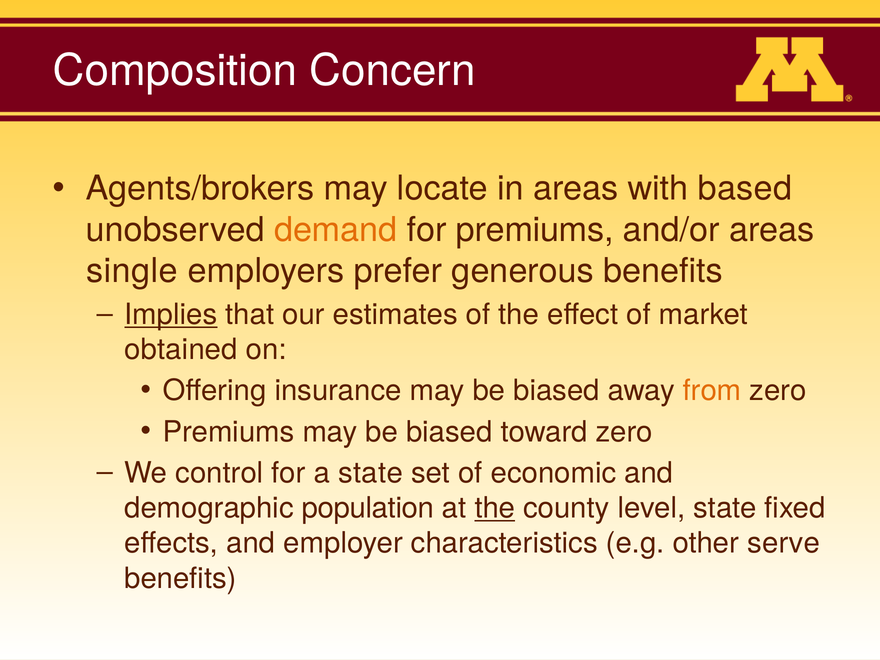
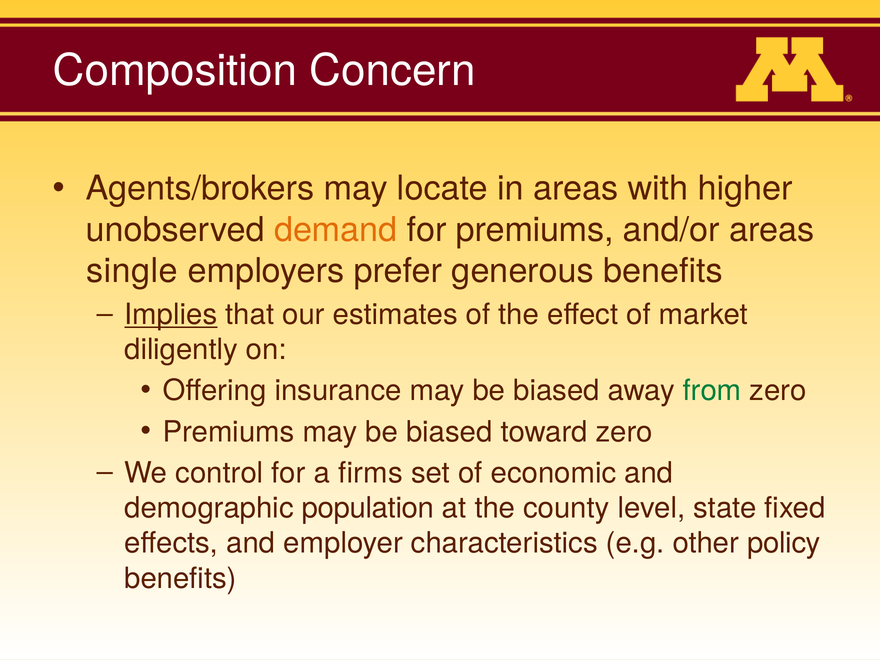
based: based -> higher
obtained: obtained -> diligently
from colour: orange -> green
a state: state -> firms
the at (495, 508) underline: present -> none
serve: serve -> policy
